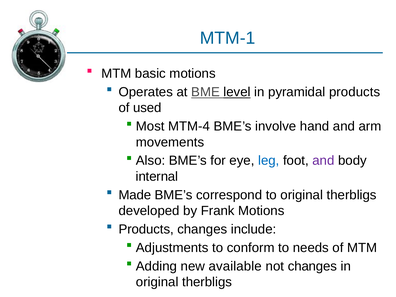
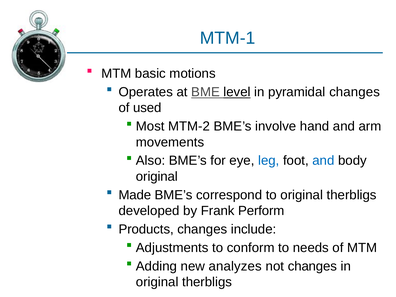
pyramidal products: products -> changes
MTM-4: MTM-4 -> MTM-2
and at (323, 161) colour: purple -> blue
internal at (157, 176): internal -> original
Frank Motions: Motions -> Perform
available: available -> analyzes
